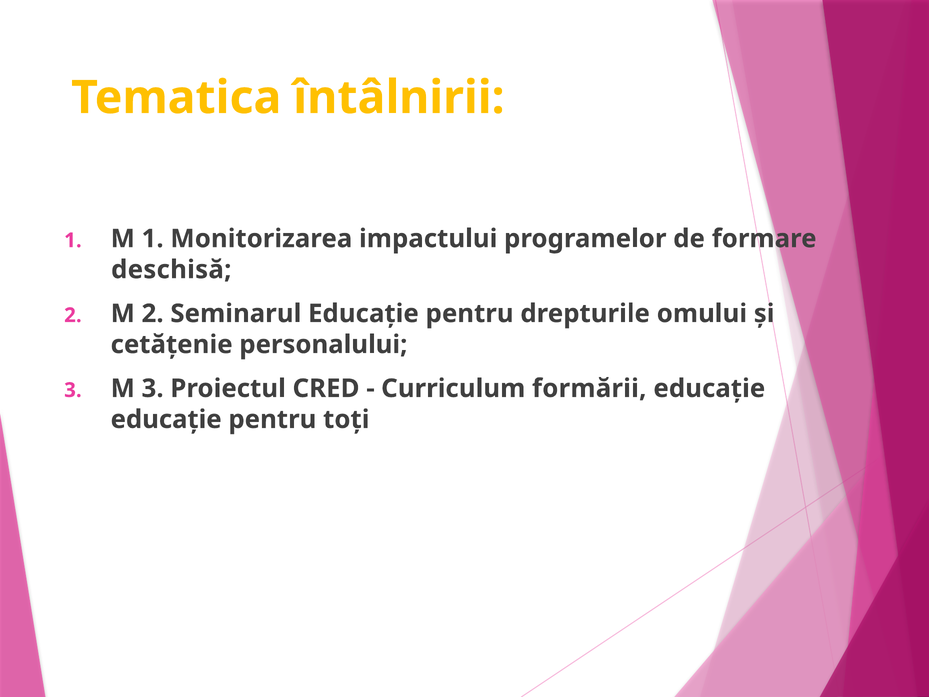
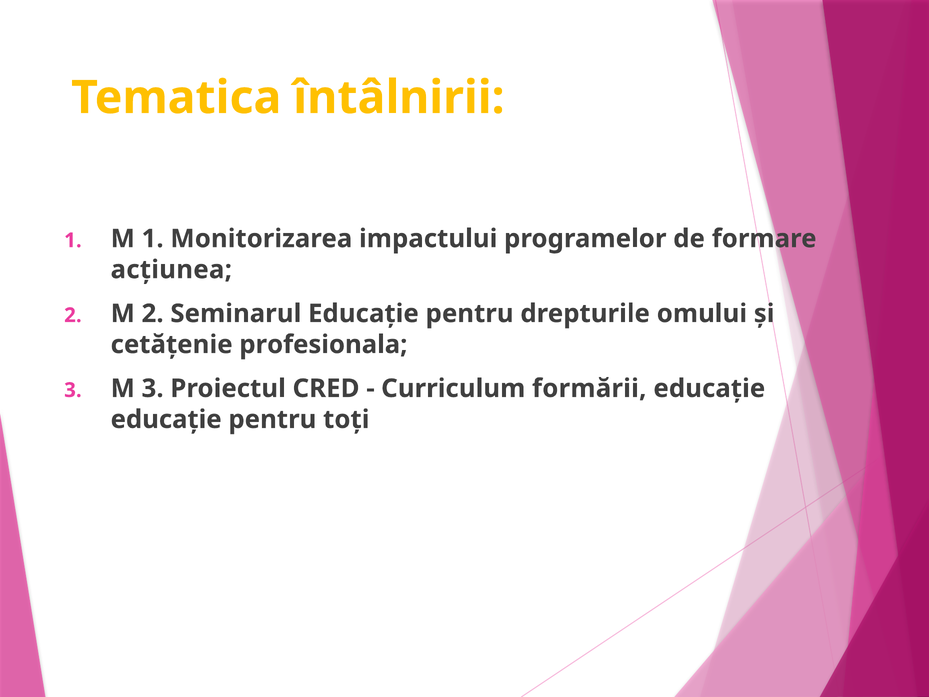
deschisă: deschisă -> acțiunea
personalului: personalului -> profesionala
